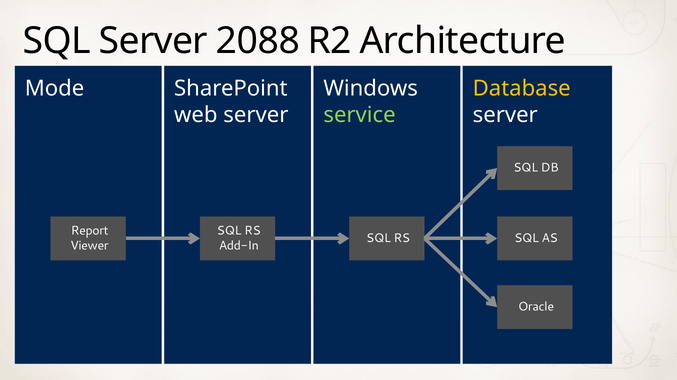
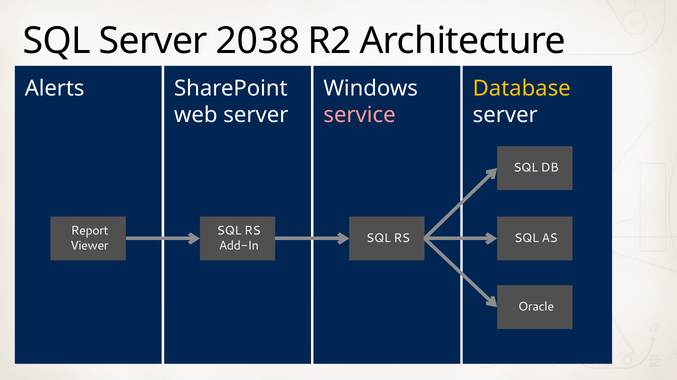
2088: 2088 -> 2038
Mode: Mode -> Alerts
service colour: light green -> pink
